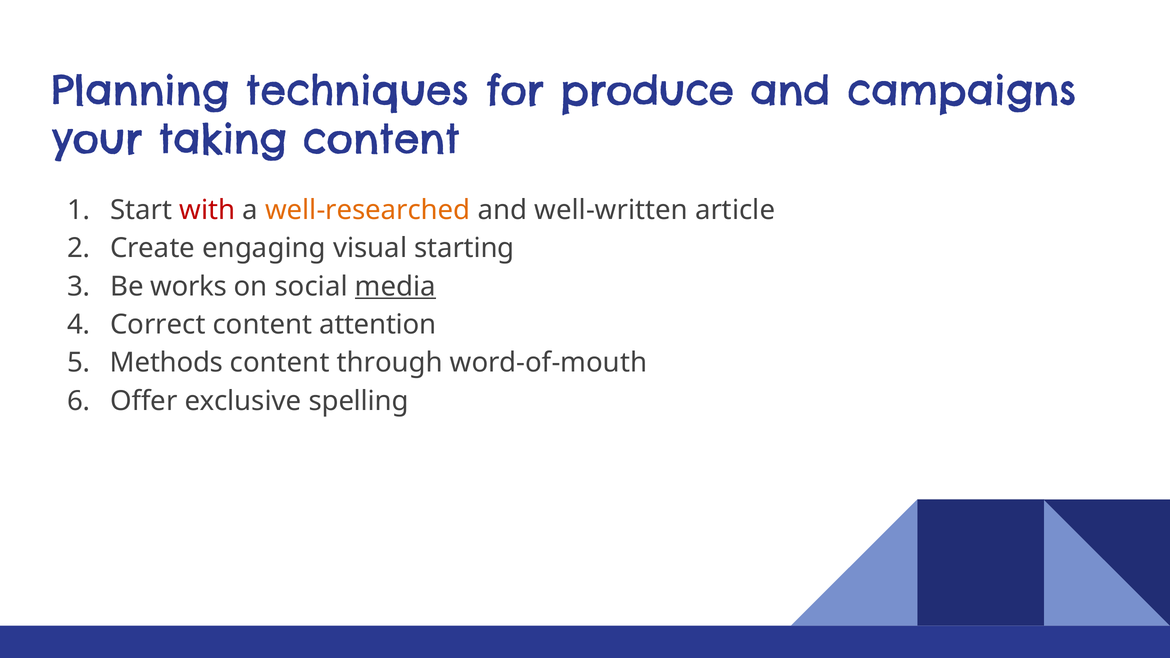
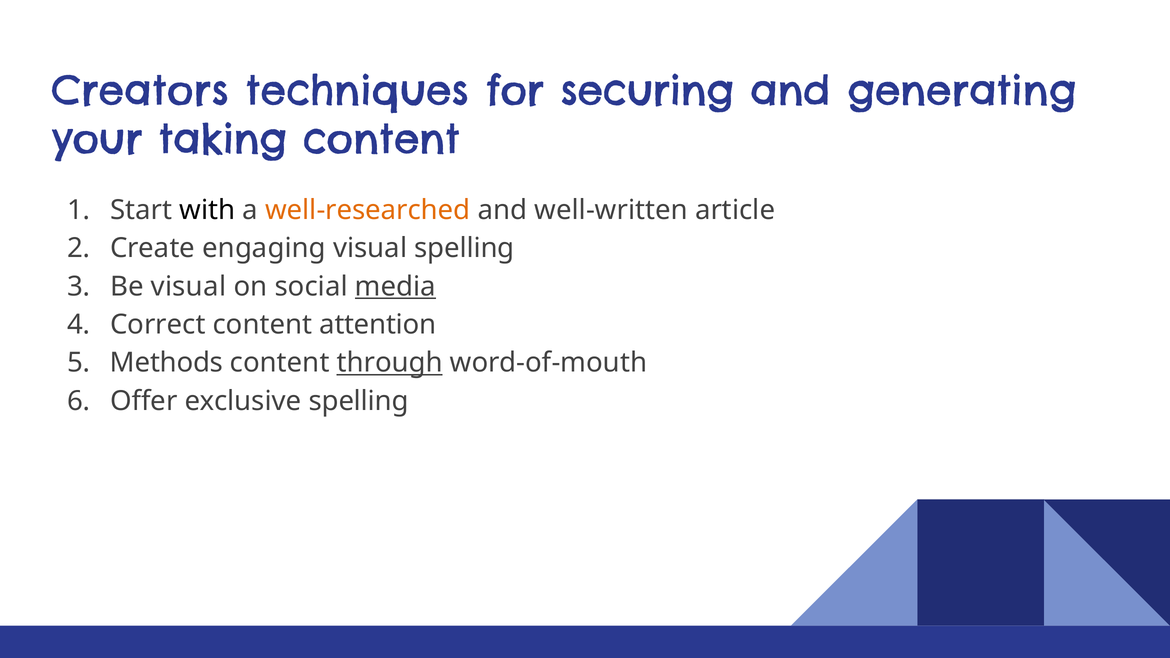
Planning: Planning -> Creators
produce: produce -> securing
campaigns: campaigns -> generating
with colour: red -> black
visual starting: starting -> spelling
Be works: works -> visual
through underline: none -> present
